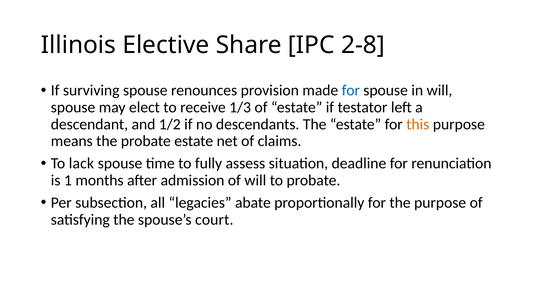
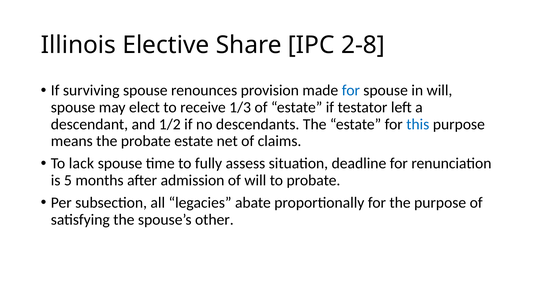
this colour: orange -> blue
1: 1 -> 5
court: court -> other
